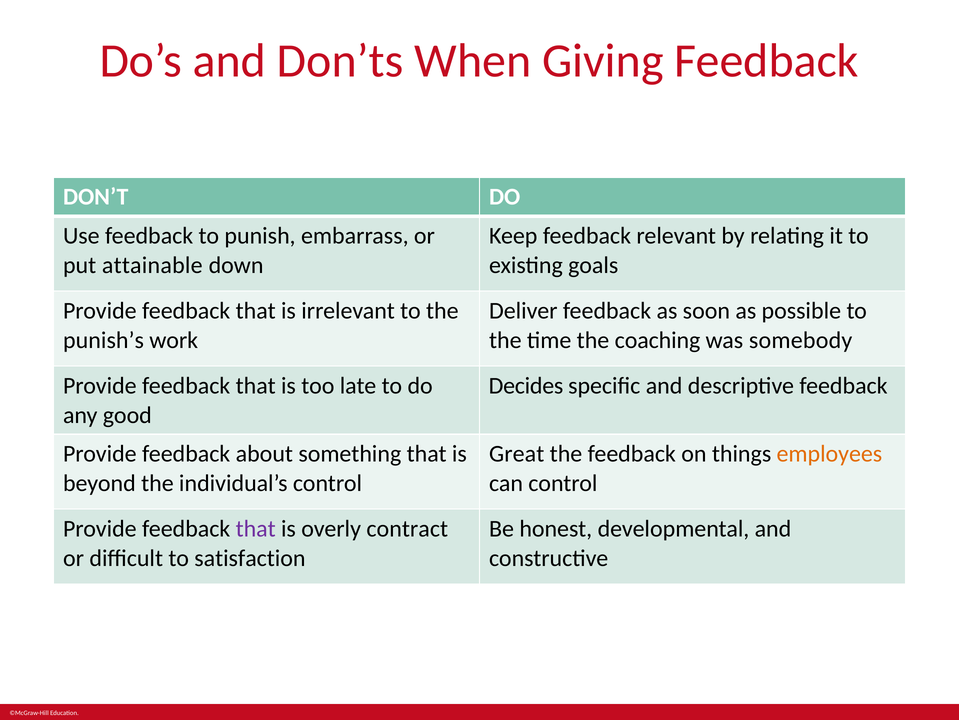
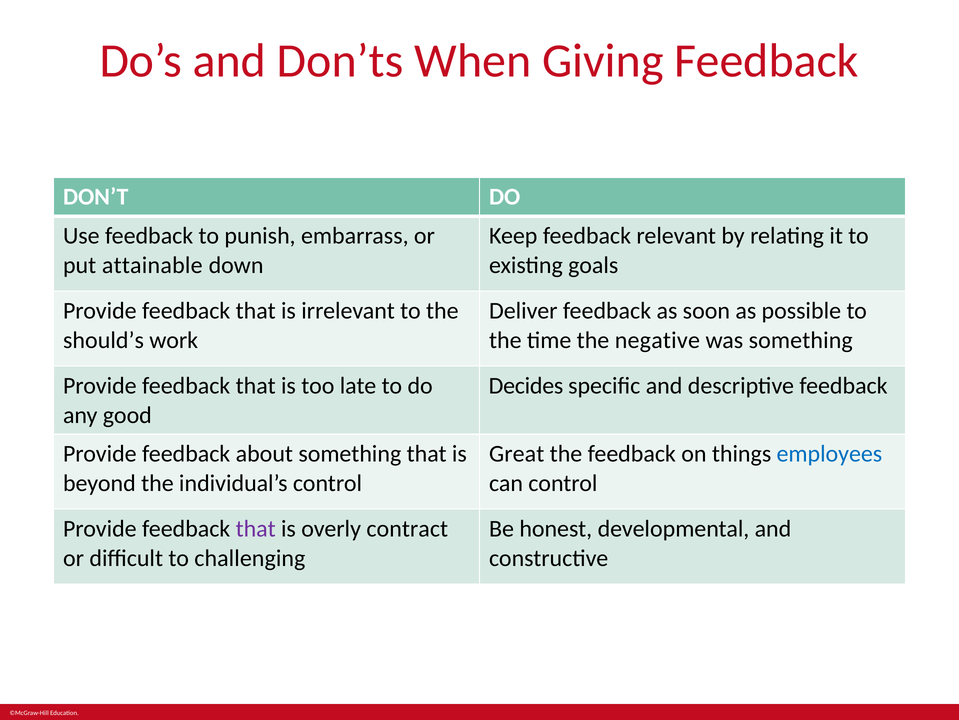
punish’s: punish’s -> should’s
coaching: coaching -> negative
was somebody: somebody -> something
employees colour: orange -> blue
satisfaction: satisfaction -> challenging
